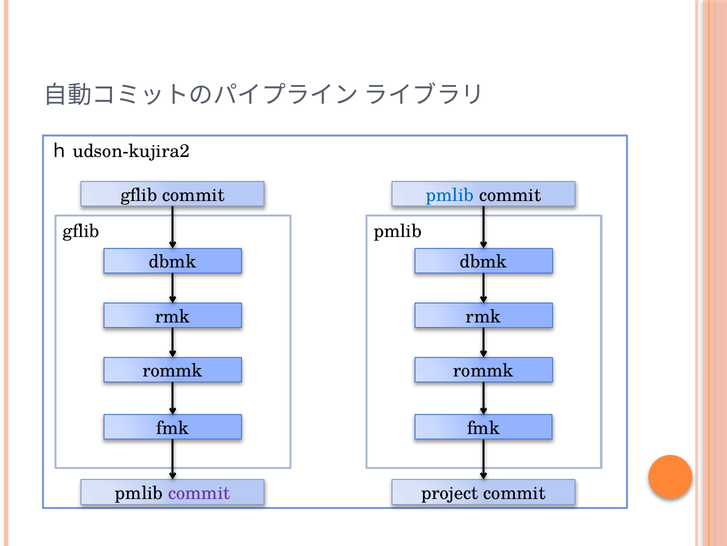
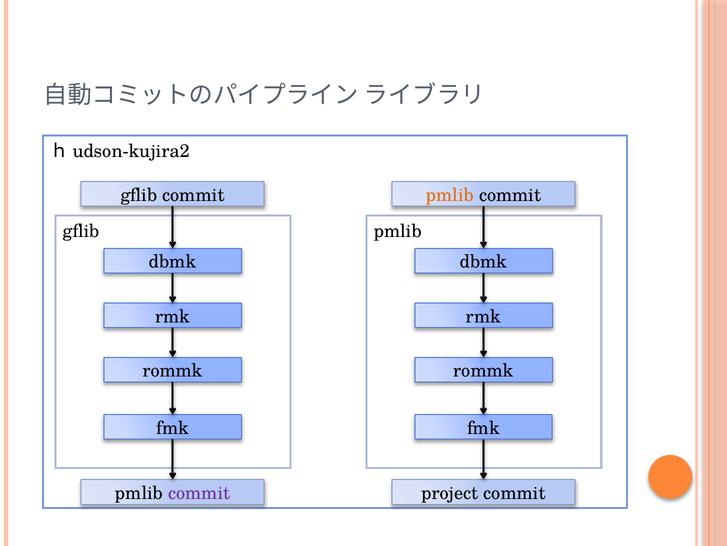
pmlib at (450, 195) colour: blue -> orange
